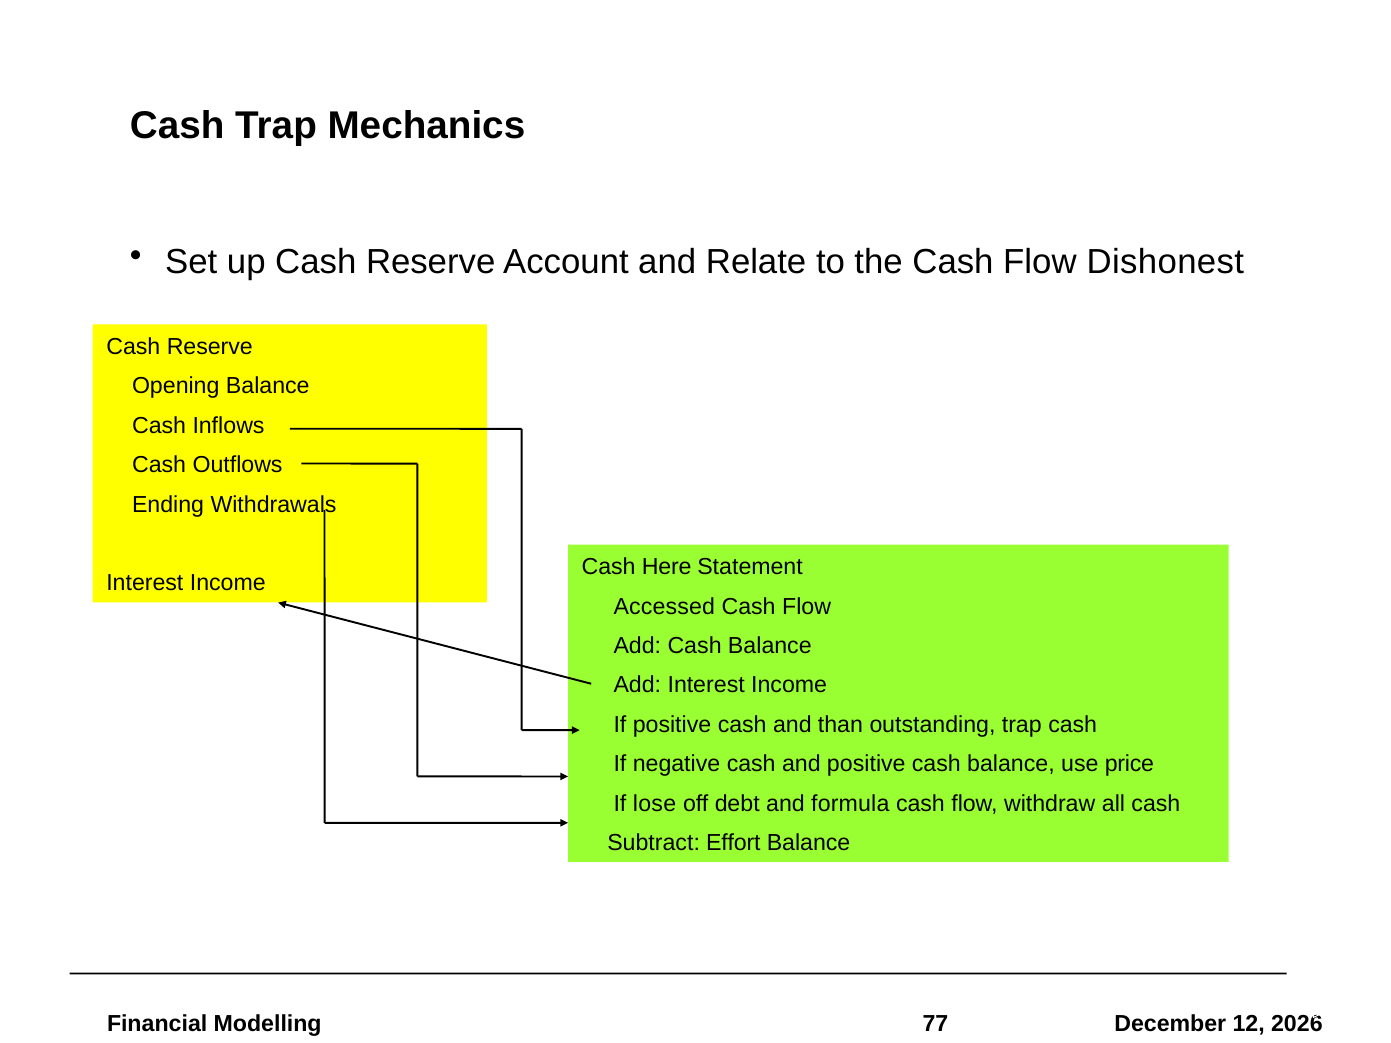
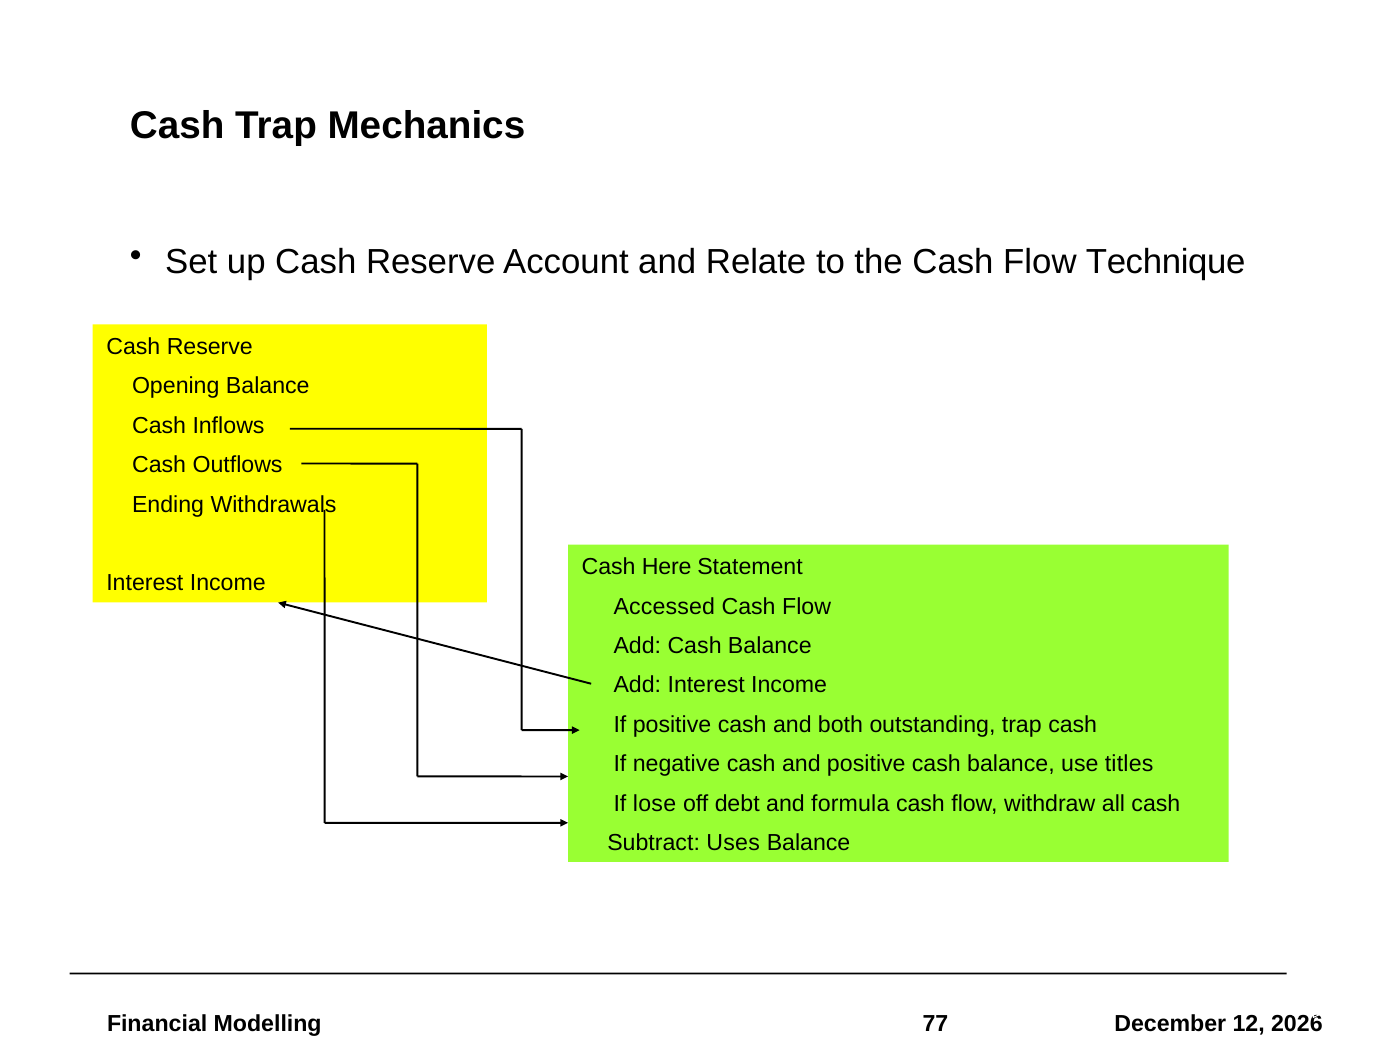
Dishonest: Dishonest -> Technique
than: than -> both
price: price -> titles
Effort: Effort -> Uses
